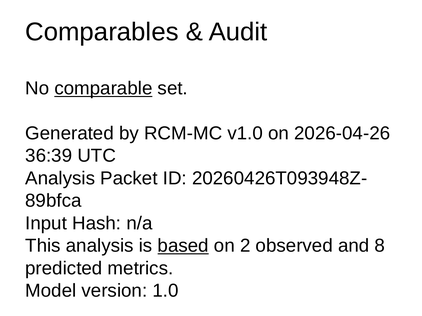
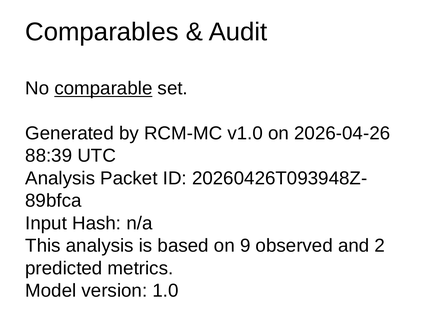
36:39: 36:39 -> 88:39
based underline: present -> none
2: 2 -> 9
8: 8 -> 2
